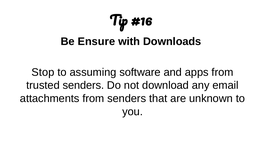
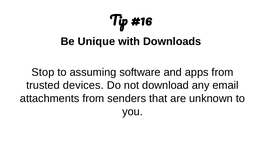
Ensure: Ensure -> Unique
trusted senders: senders -> devices
